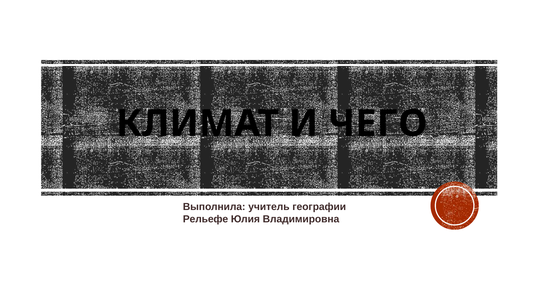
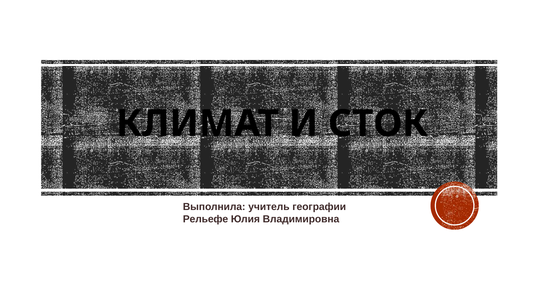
ЧЕГО: ЧЕГО -> СТОК
